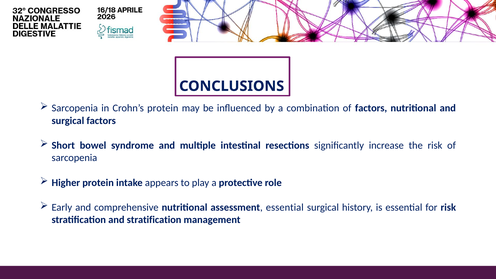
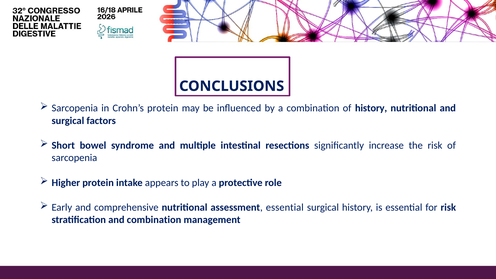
of factors: factors -> history
and stratification: stratification -> combination
